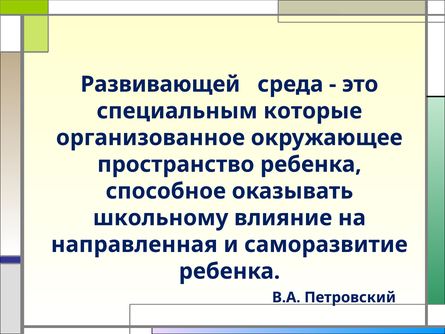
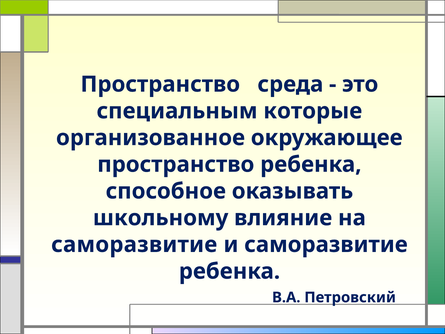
Развивающей at (160, 84): Развивающей -> Пространство
направленная at (134, 244): направленная -> саморазвитие
